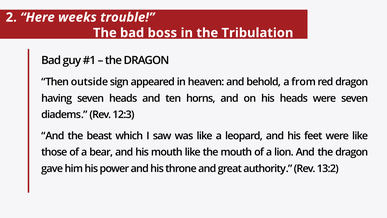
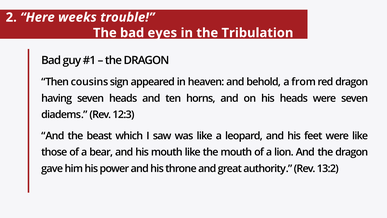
boss: boss -> eyes
outside: outside -> cousins
